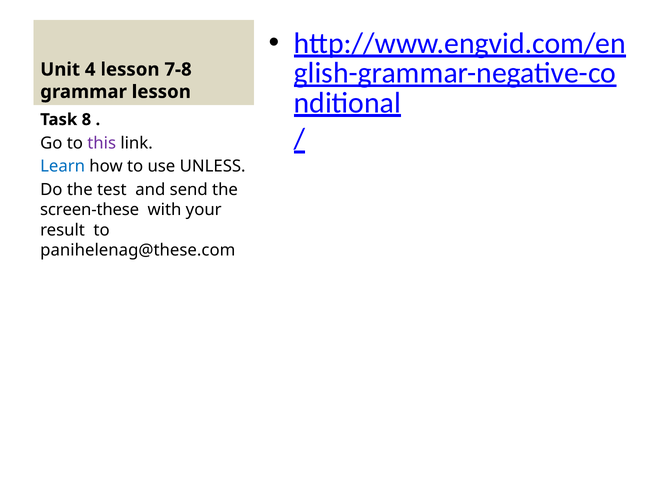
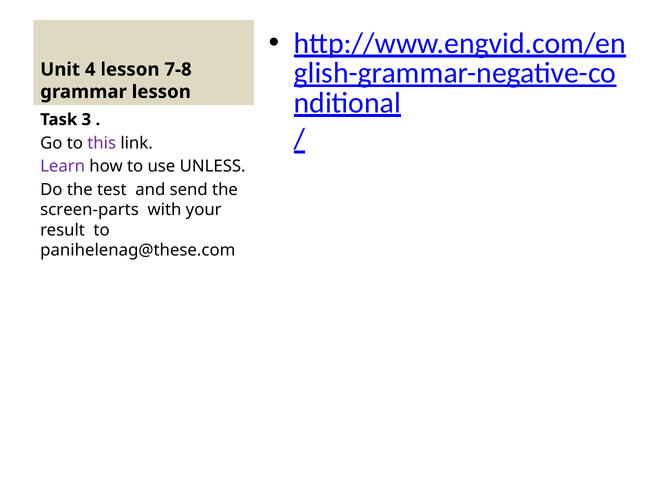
8: 8 -> 3
Learn colour: blue -> purple
screen-these: screen-these -> screen-parts
